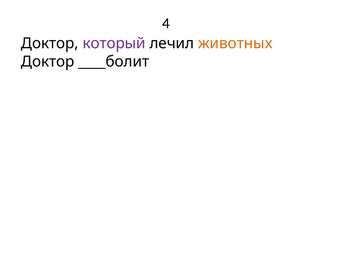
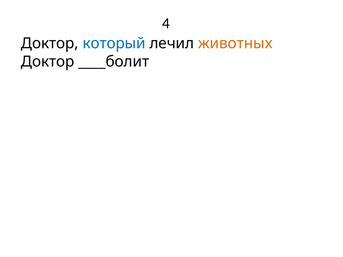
который colour: purple -> blue
